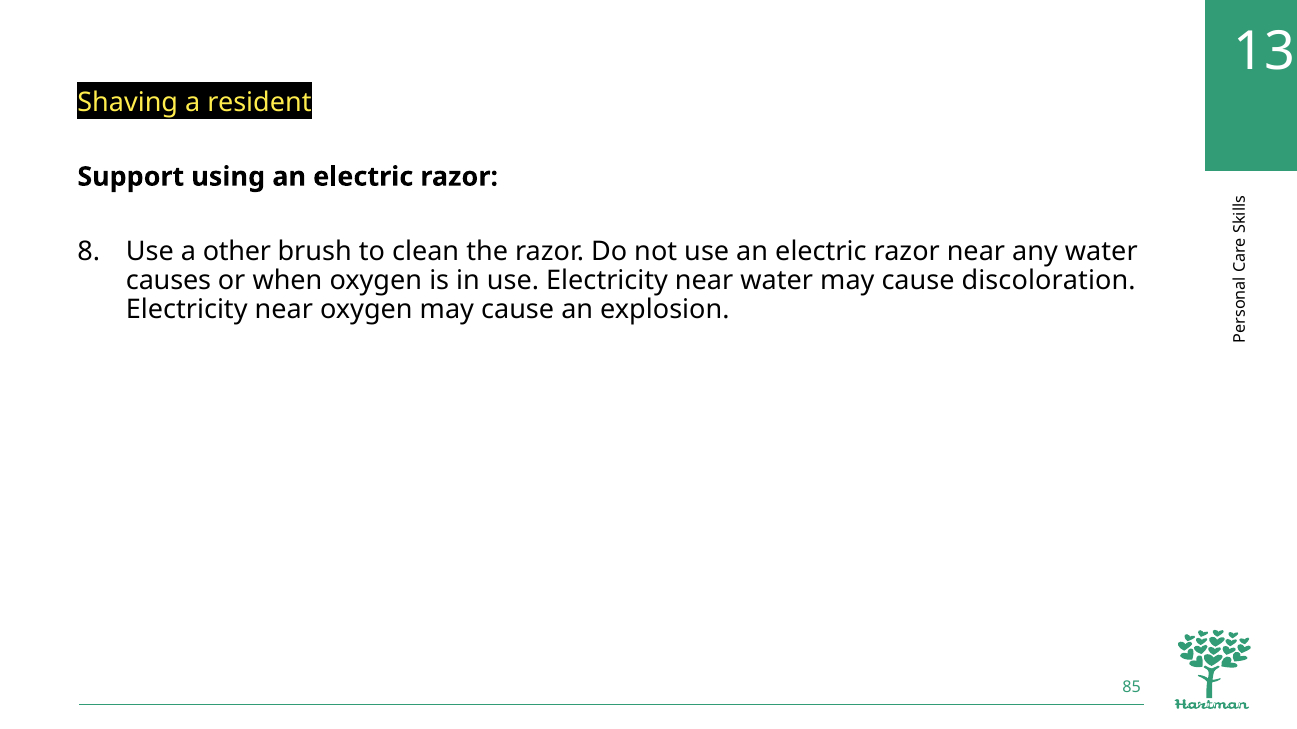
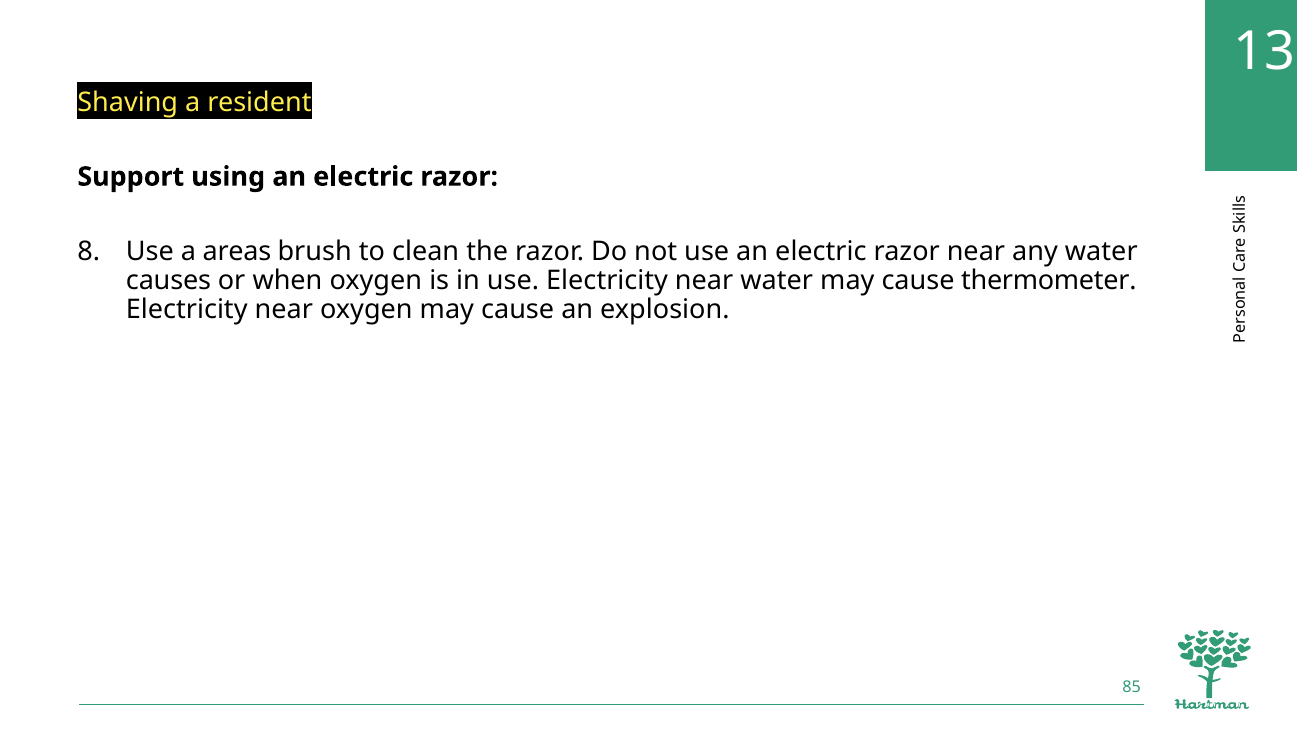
other: other -> areas
discoloration: discoloration -> thermometer
